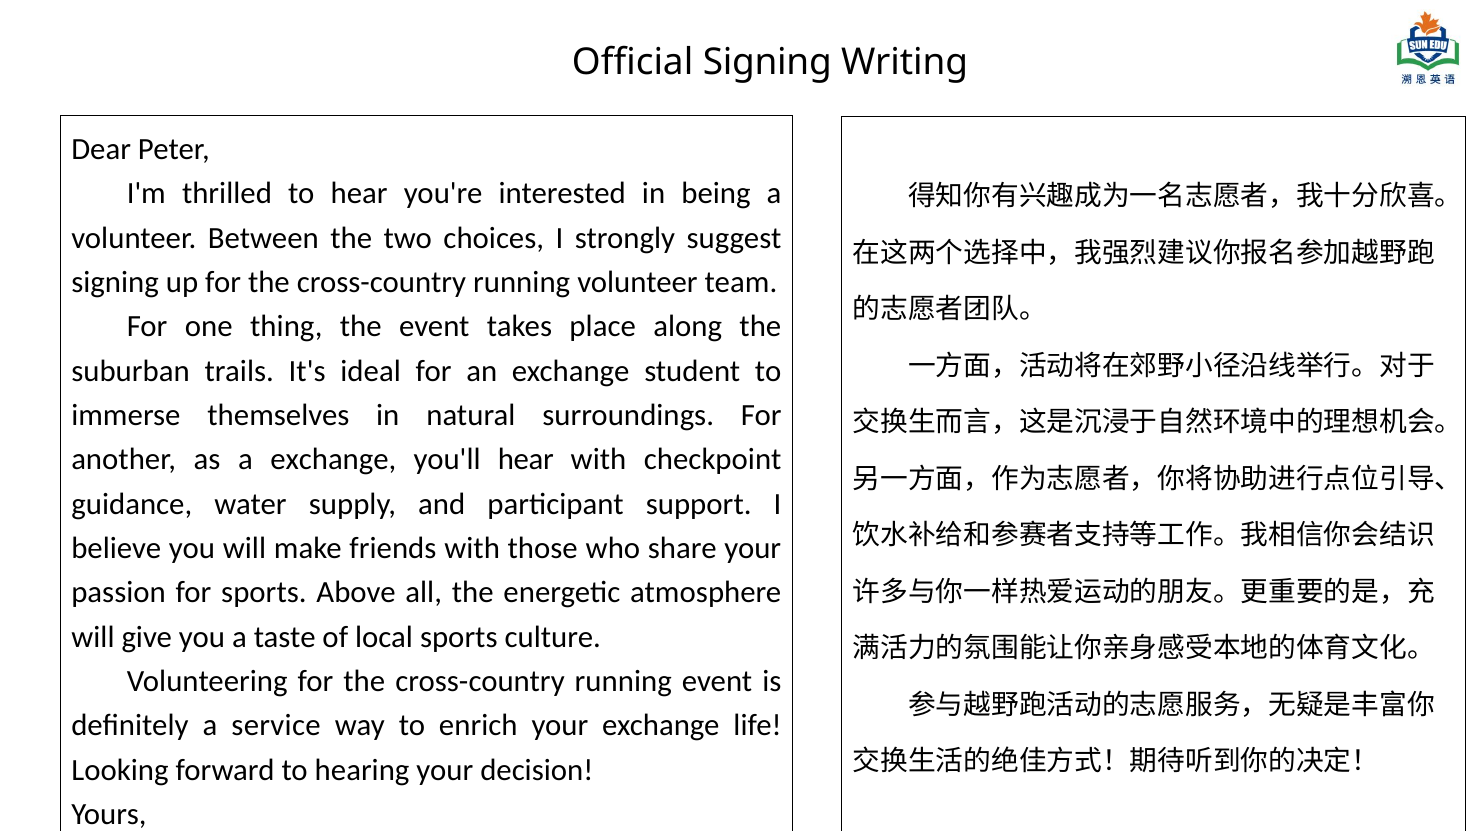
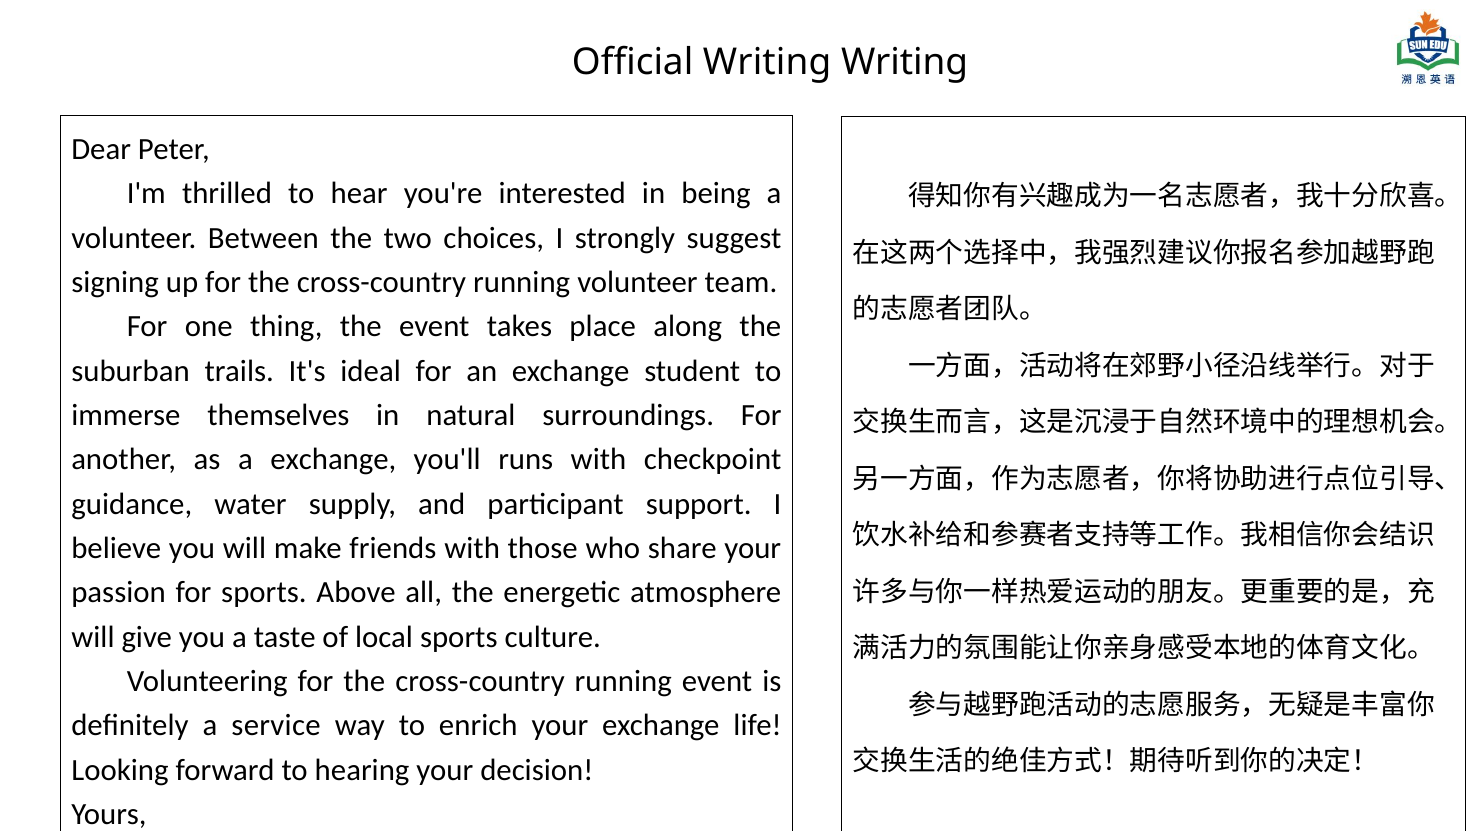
Official Signing: Signing -> Writing
you'll hear: hear -> runs
